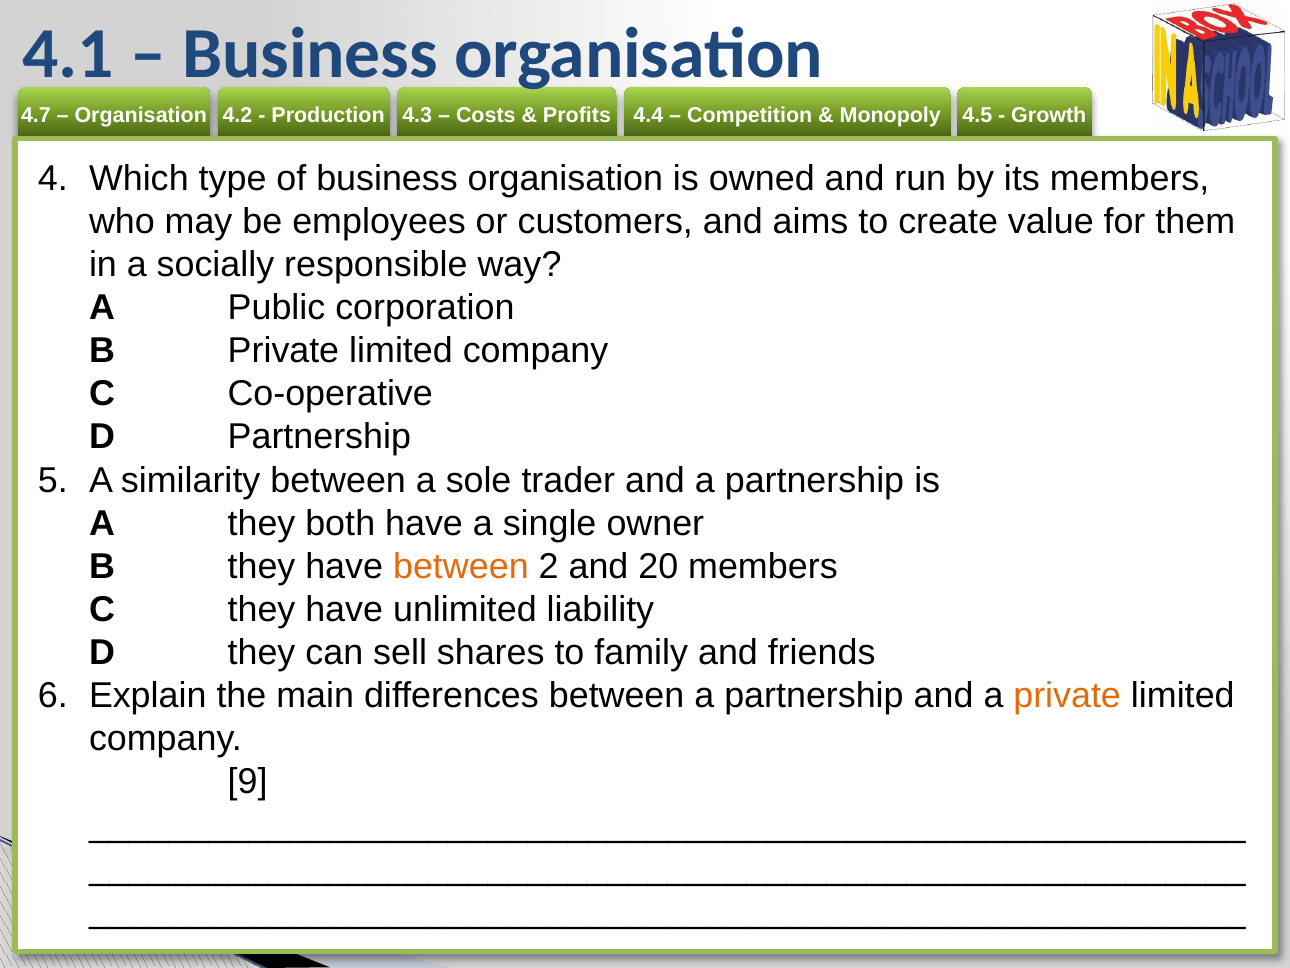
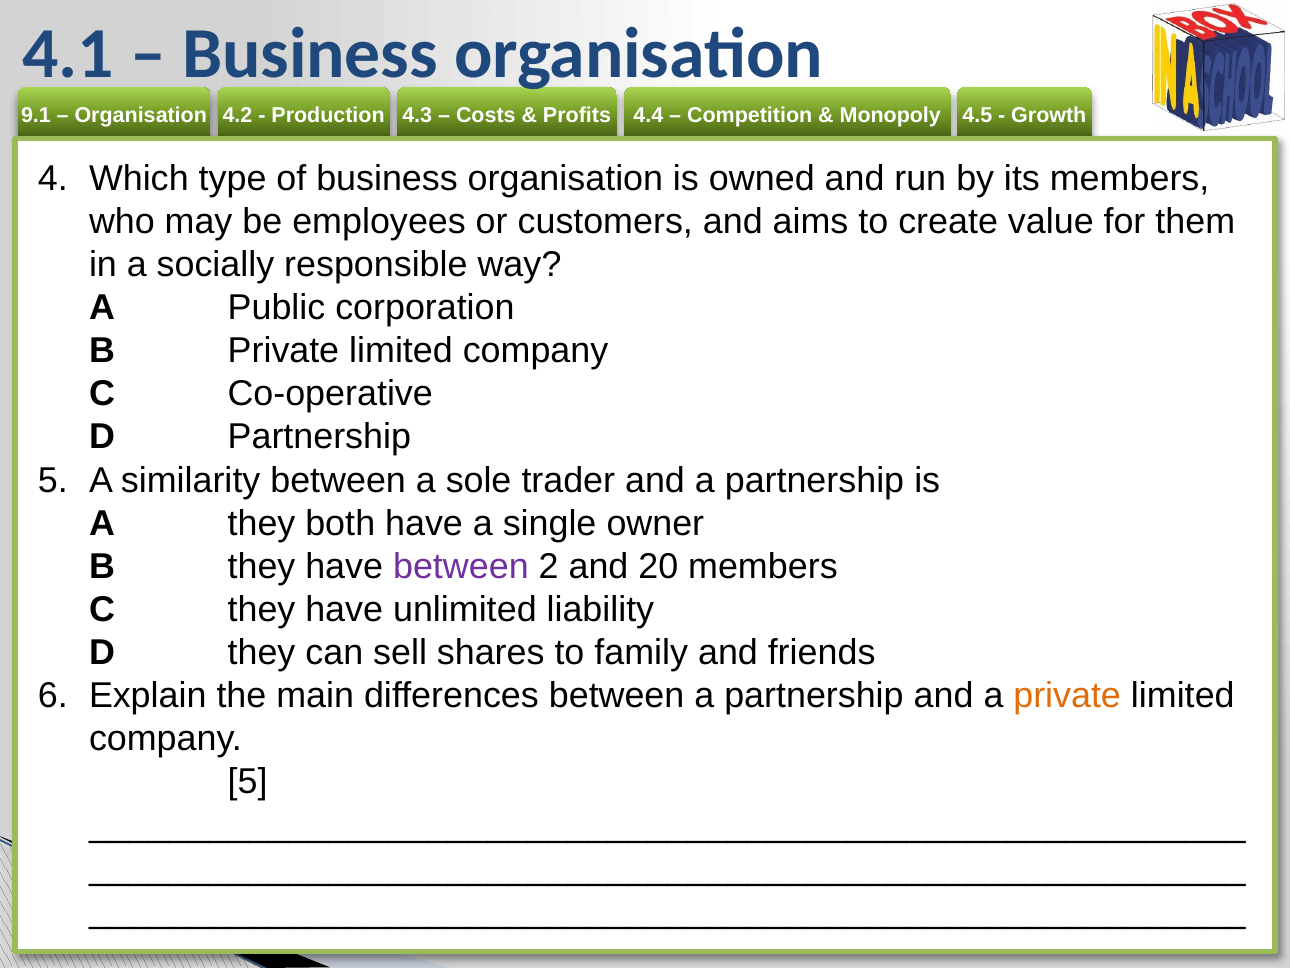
4.7: 4.7 -> 9.1
between at (461, 566) colour: orange -> purple
9 at (248, 781): 9 -> 5
